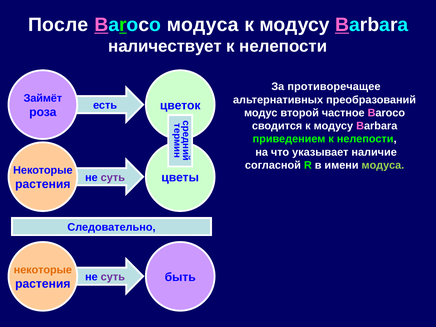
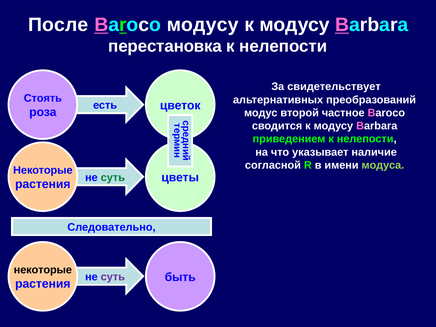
Baroco модуса: модуса -> модусу
наличествует: наличествует -> перестановка
противоречащее: противоречащее -> свидетельствует
Займёт: Займёт -> Стоять
суть at (113, 177) colour: purple -> green
некоторые at (43, 270) colour: orange -> black
